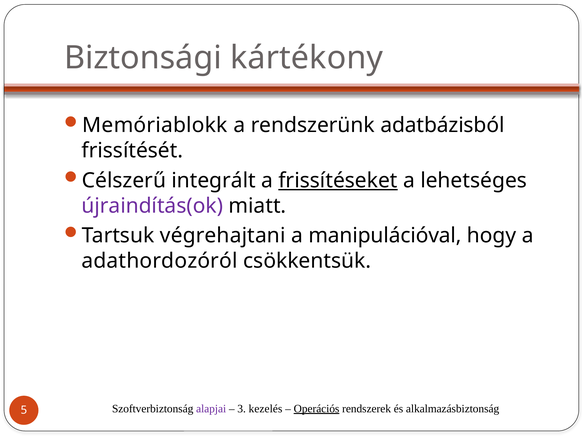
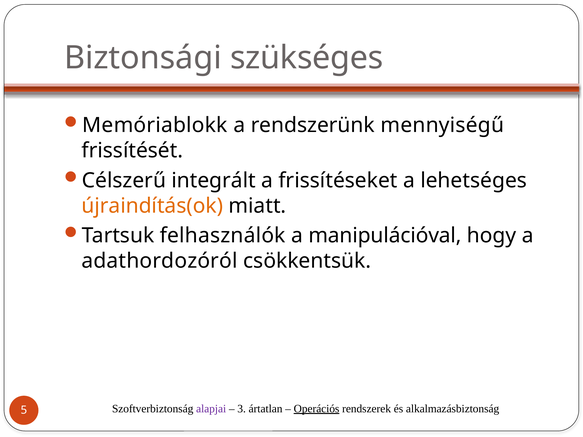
kártékony: kártékony -> szükséges
adatbázisból: adatbázisból -> mennyiségű
frissítéseket underline: present -> none
újraindítás(ok colour: purple -> orange
végrehajtani: végrehajtani -> felhasználók
kezelés: kezelés -> ártatlan
